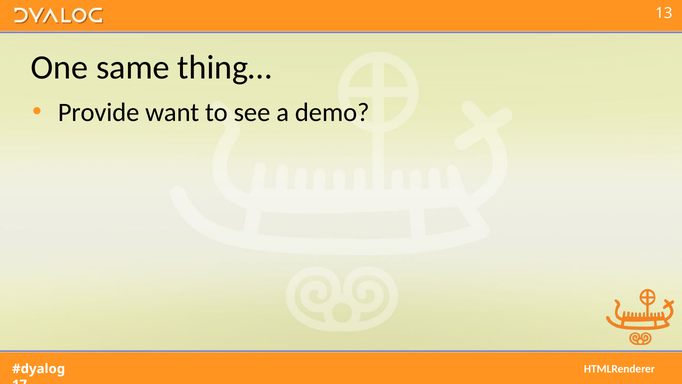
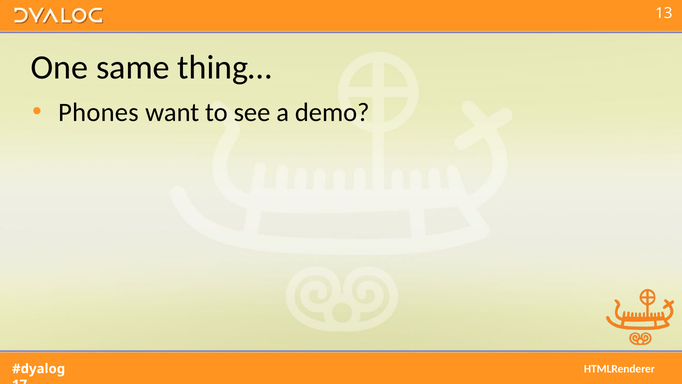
Provide: Provide -> Phones
